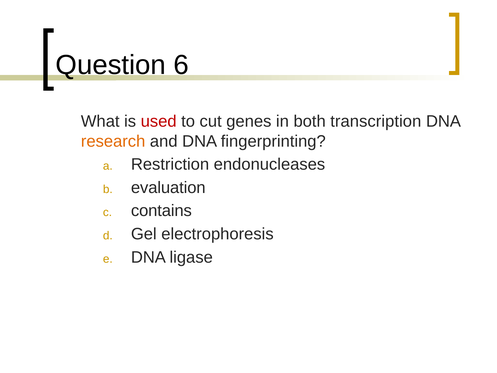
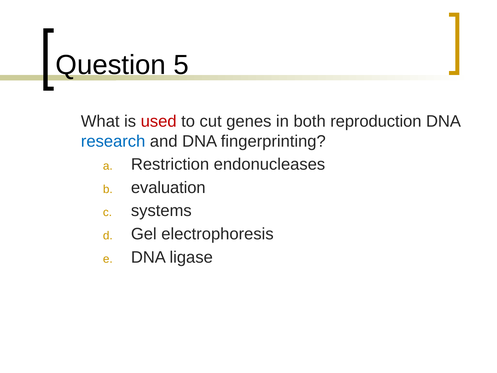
6: 6 -> 5
transcription: transcription -> reproduction
research colour: orange -> blue
contains: contains -> systems
